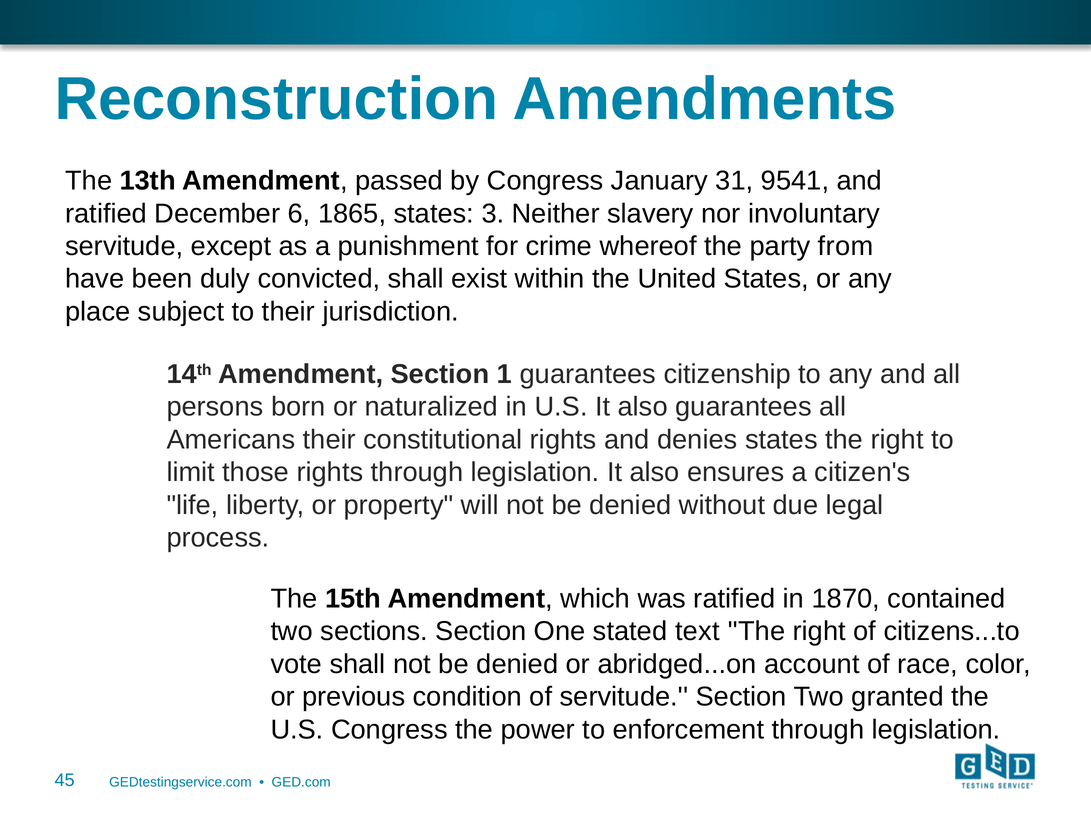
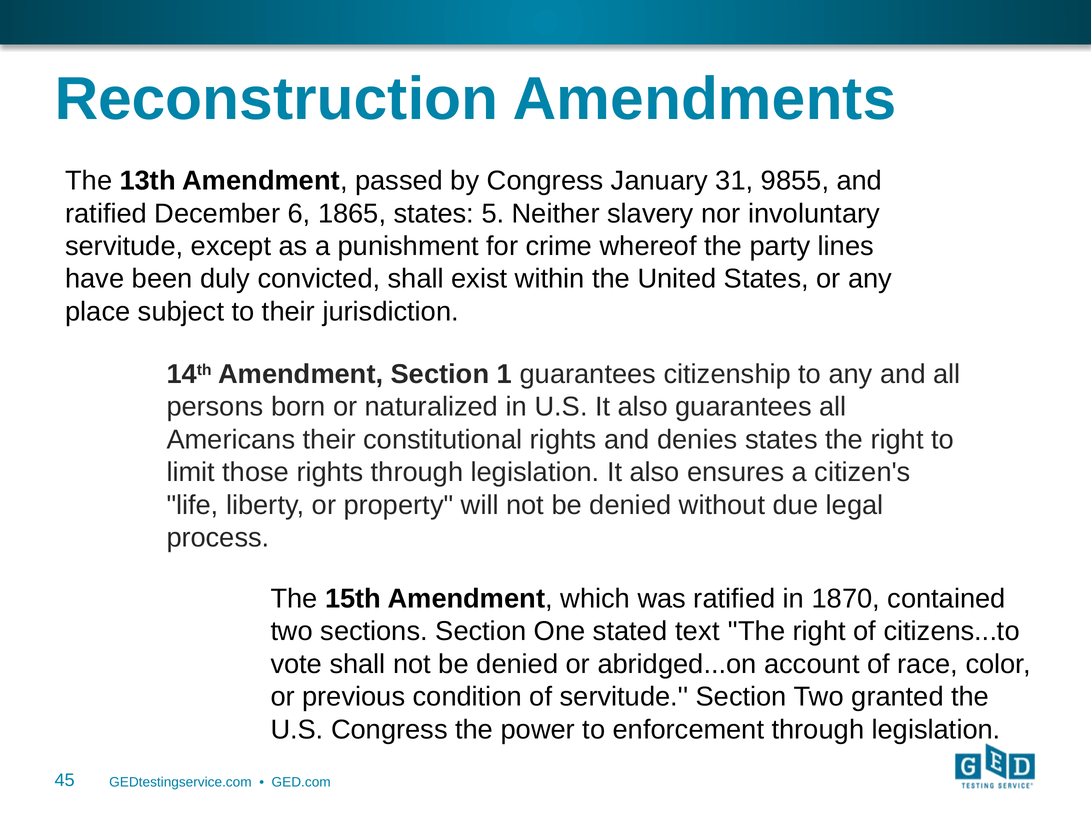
9541: 9541 -> 9855
3: 3 -> 5
from: from -> lines
